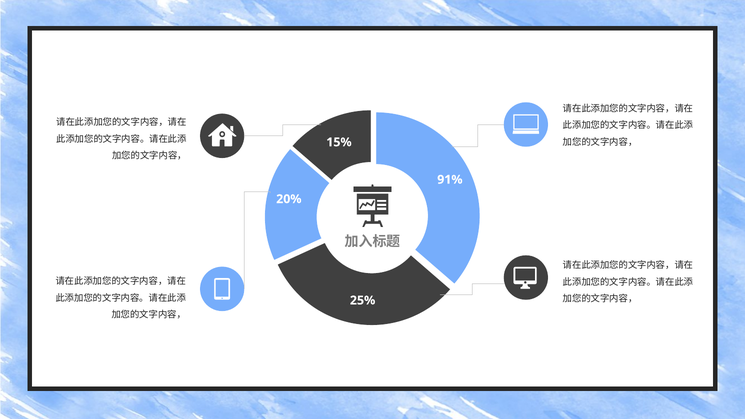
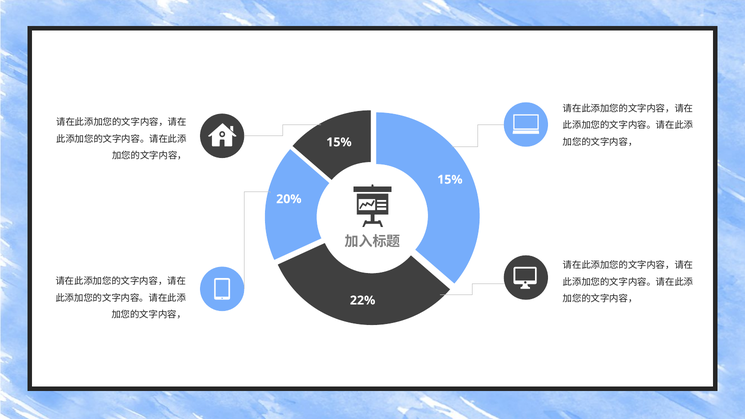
91% at (450, 180): 91% -> 15%
25%: 25% -> 22%
